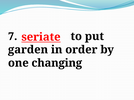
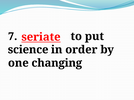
garden: garden -> science
